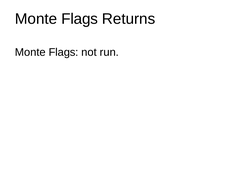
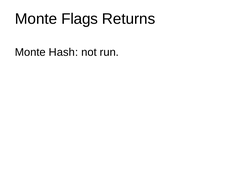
Flags at (64, 52): Flags -> Hash
